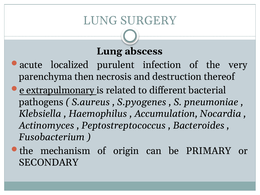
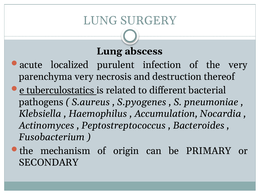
parenchyma then: then -> very
extrapulmonary: extrapulmonary -> tuberculostatics
